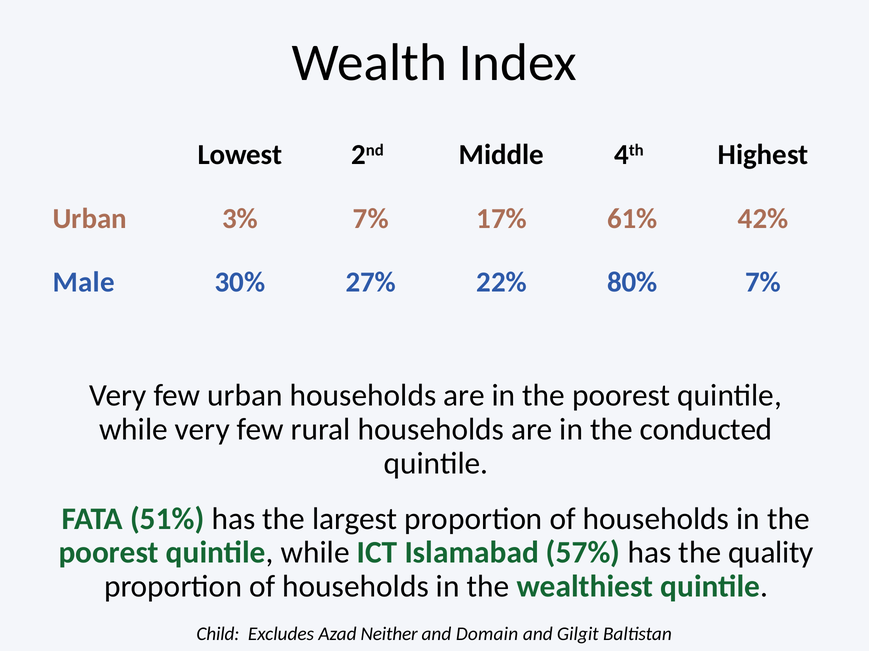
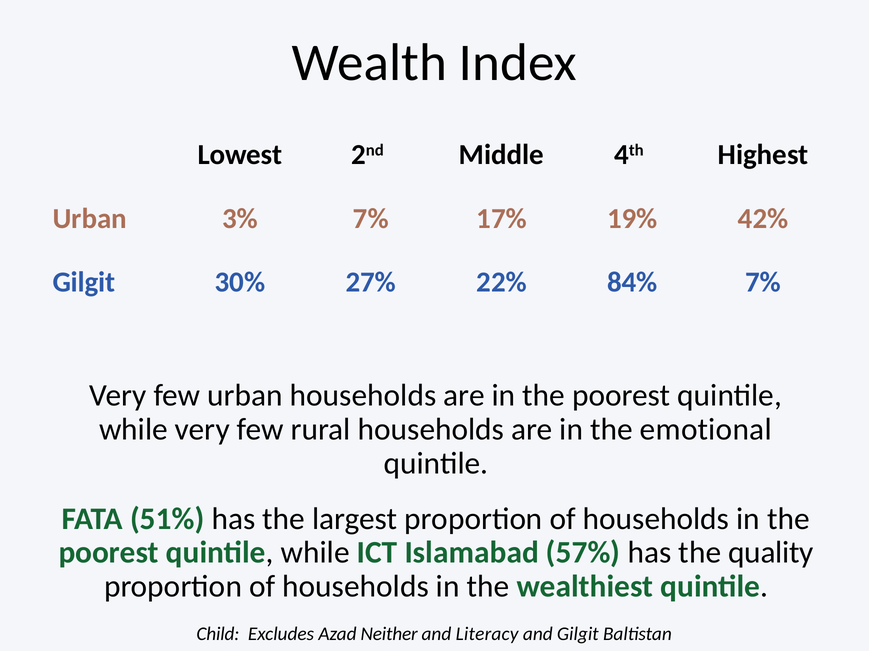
61%: 61% -> 19%
Male at (84, 283): Male -> Gilgit
80%: 80% -> 84%
conducted: conducted -> emotional
Domain: Domain -> Literacy
